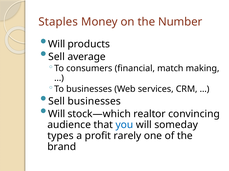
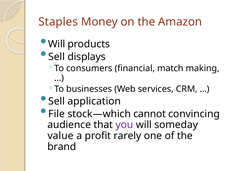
Number: Number -> Amazon
average: average -> displays
Sell businesses: businesses -> application
Will at (57, 114): Will -> File
realtor: realtor -> cannot
you colour: blue -> purple
types: types -> value
